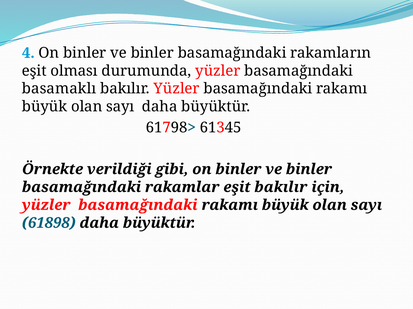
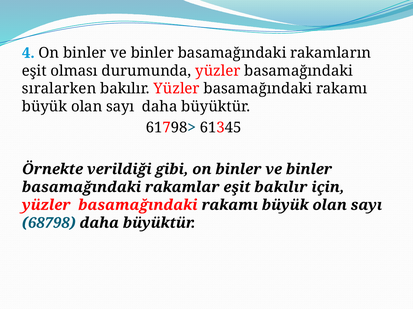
basamaklı: basamaklı -> sıralarken
61898: 61898 -> 68798
